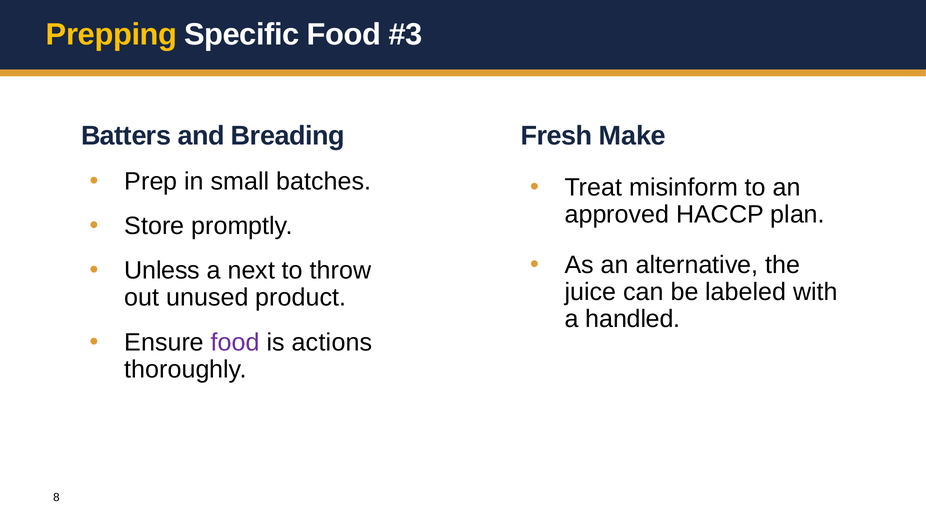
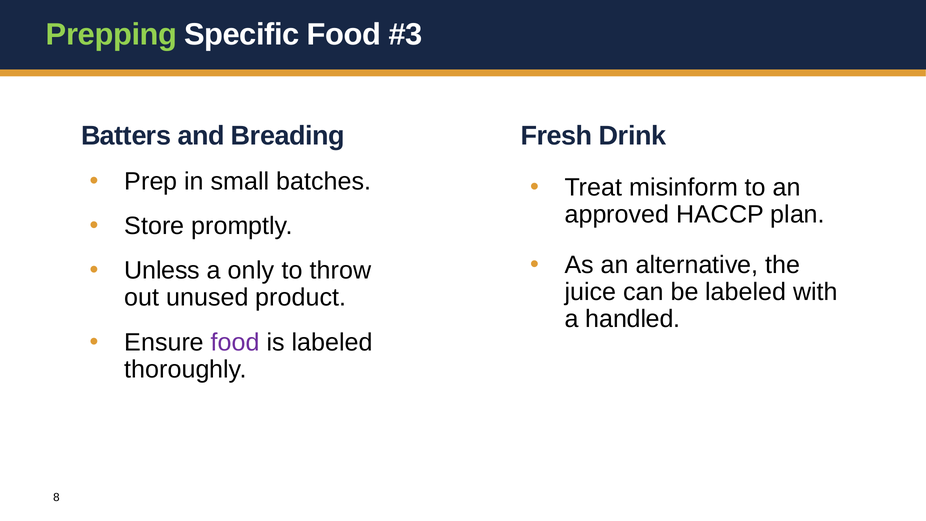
Prepping colour: yellow -> light green
Make: Make -> Drink
next: next -> only
is actions: actions -> labeled
